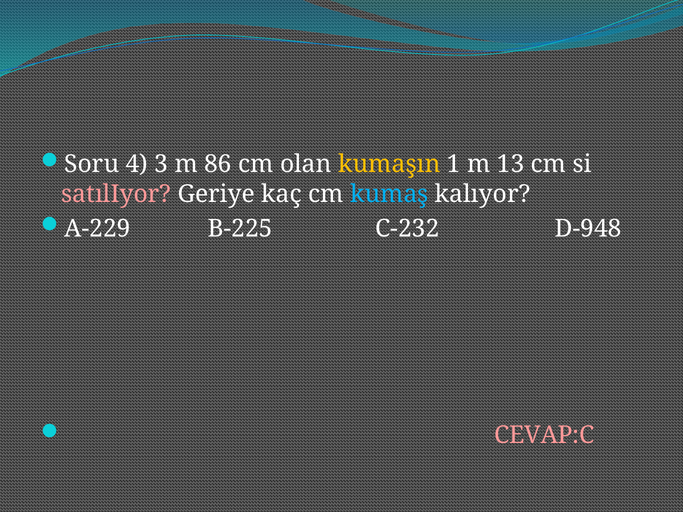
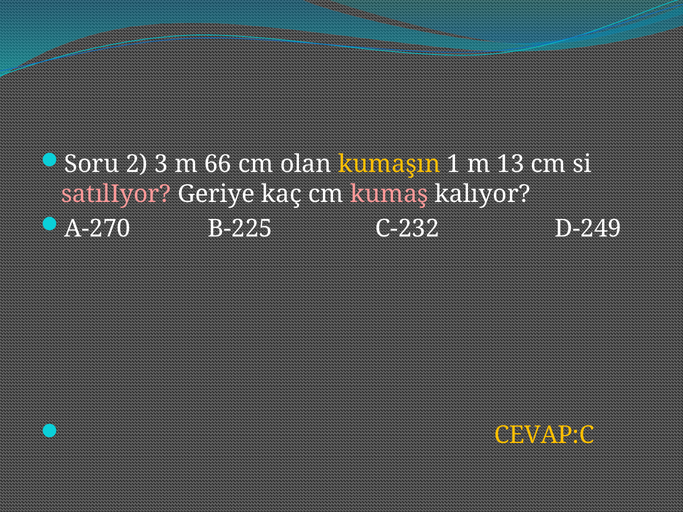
4: 4 -> 2
86: 86 -> 66
kumaş colour: light blue -> pink
A-229: A-229 -> A-270
D-948: D-948 -> D-249
CEVAP:C colour: pink -> yellow
